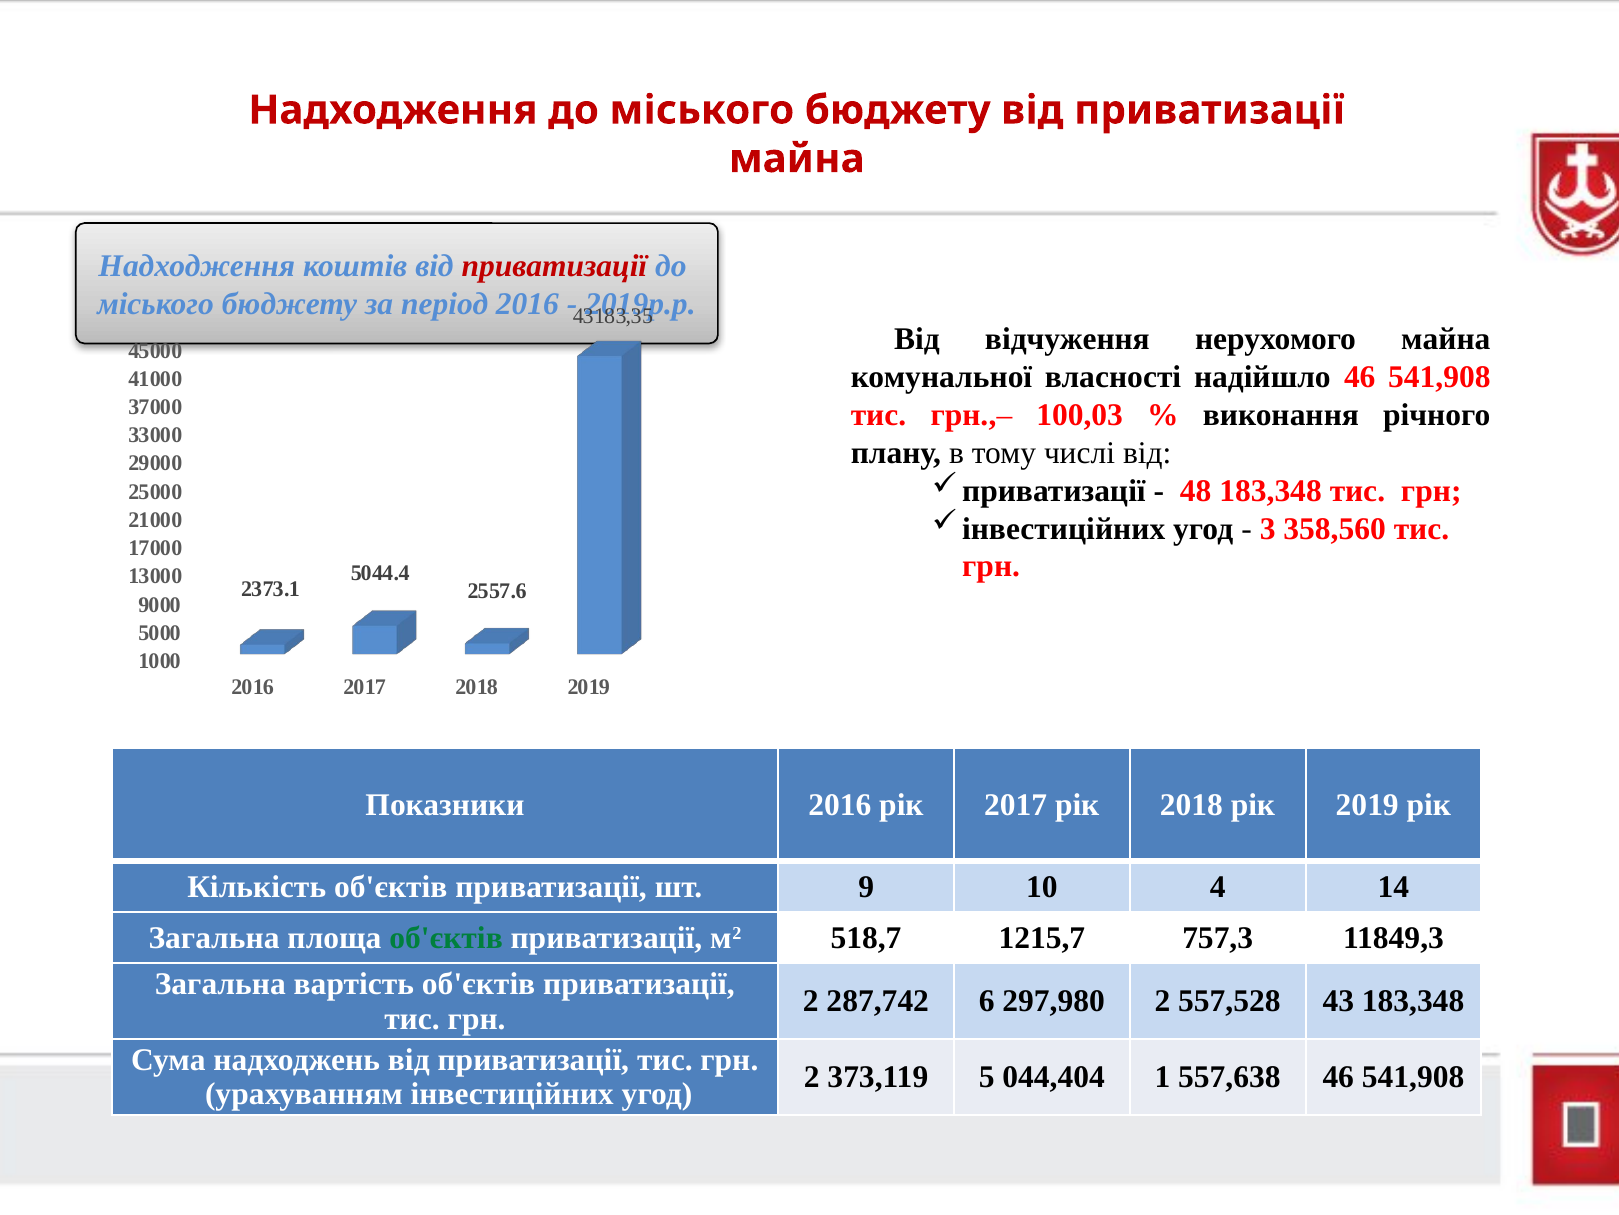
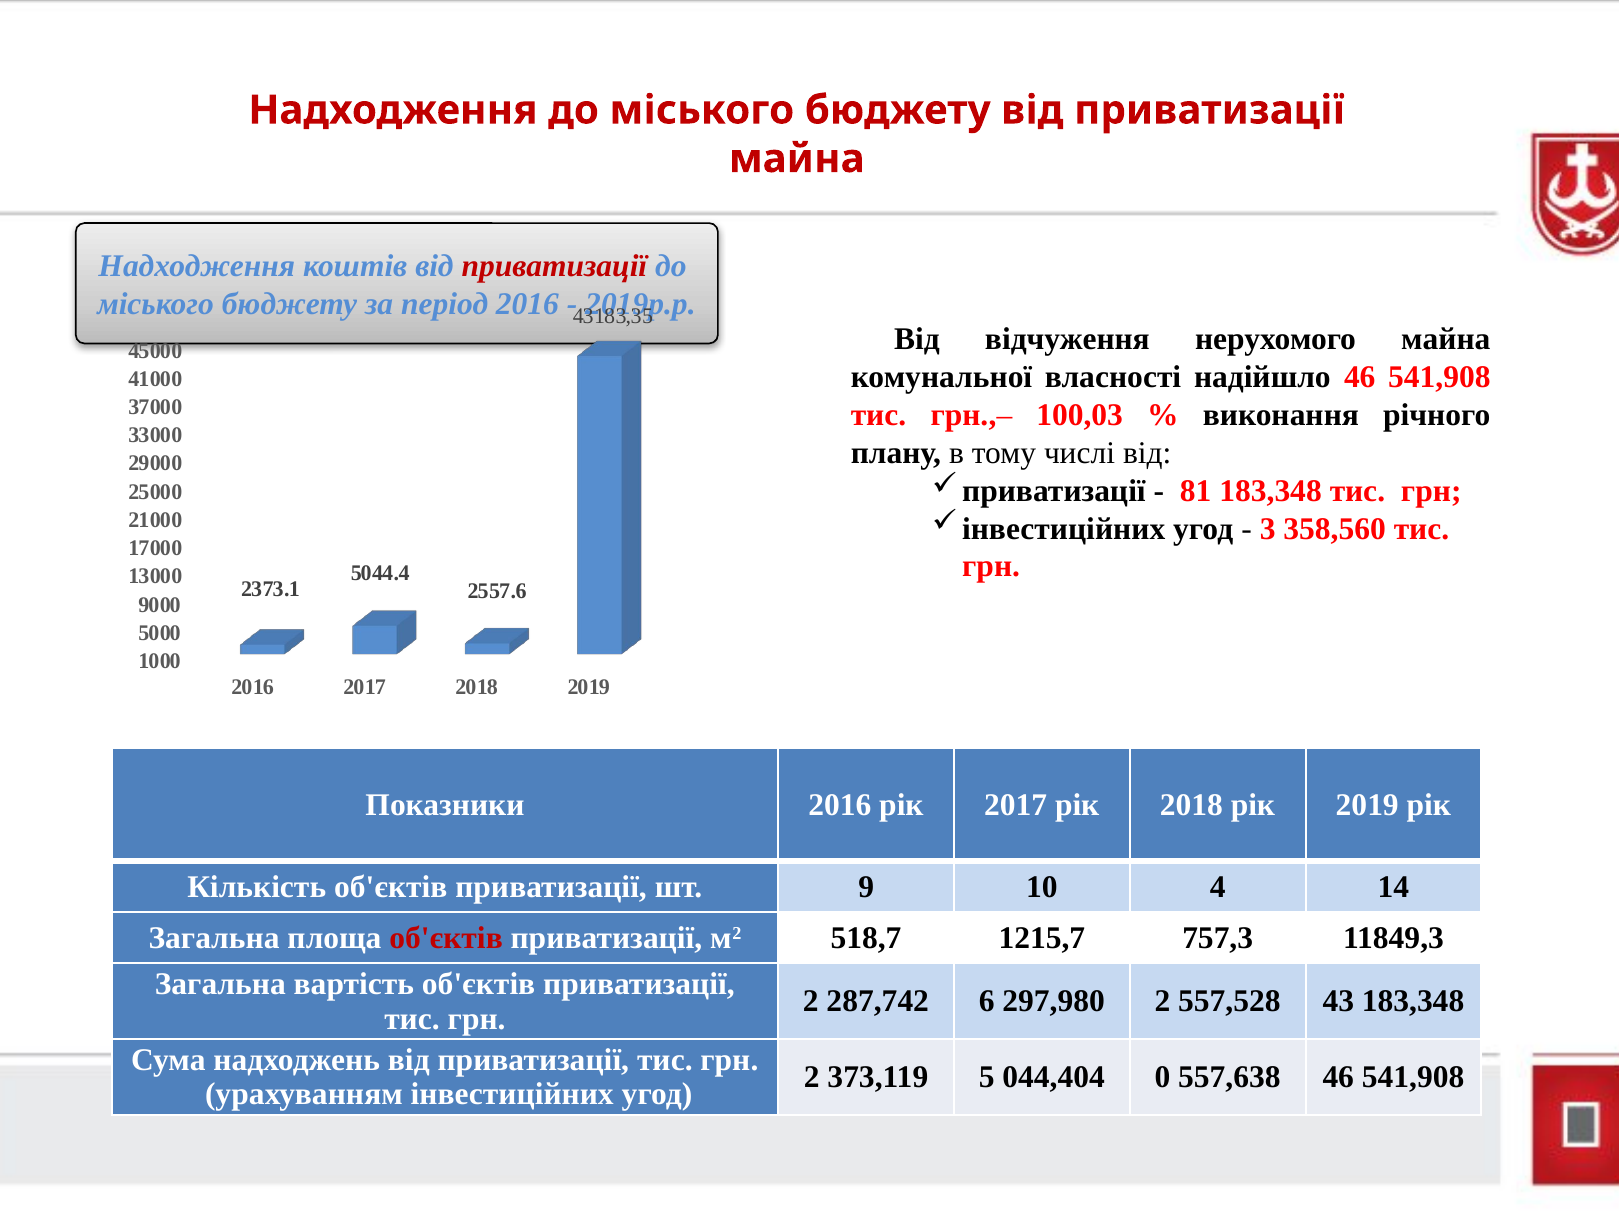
48: 48 -> 81
об'єктів at (446, 938) colour: green -> red
1: 1 -> 0
